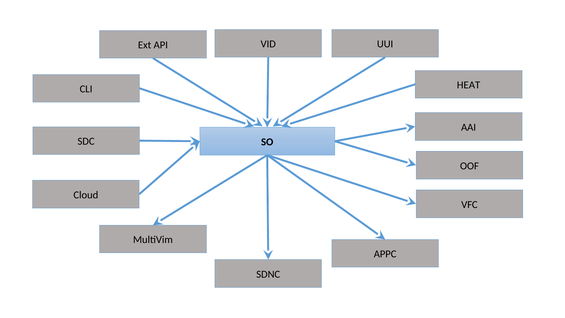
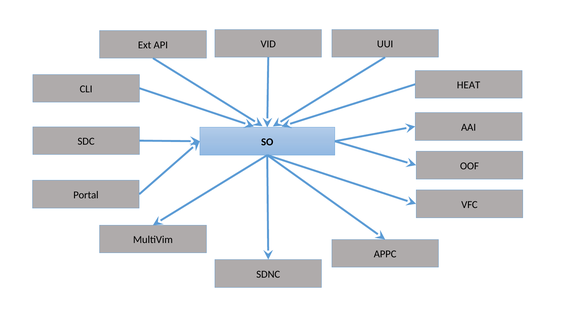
Cloud: Cloud -> Portal
